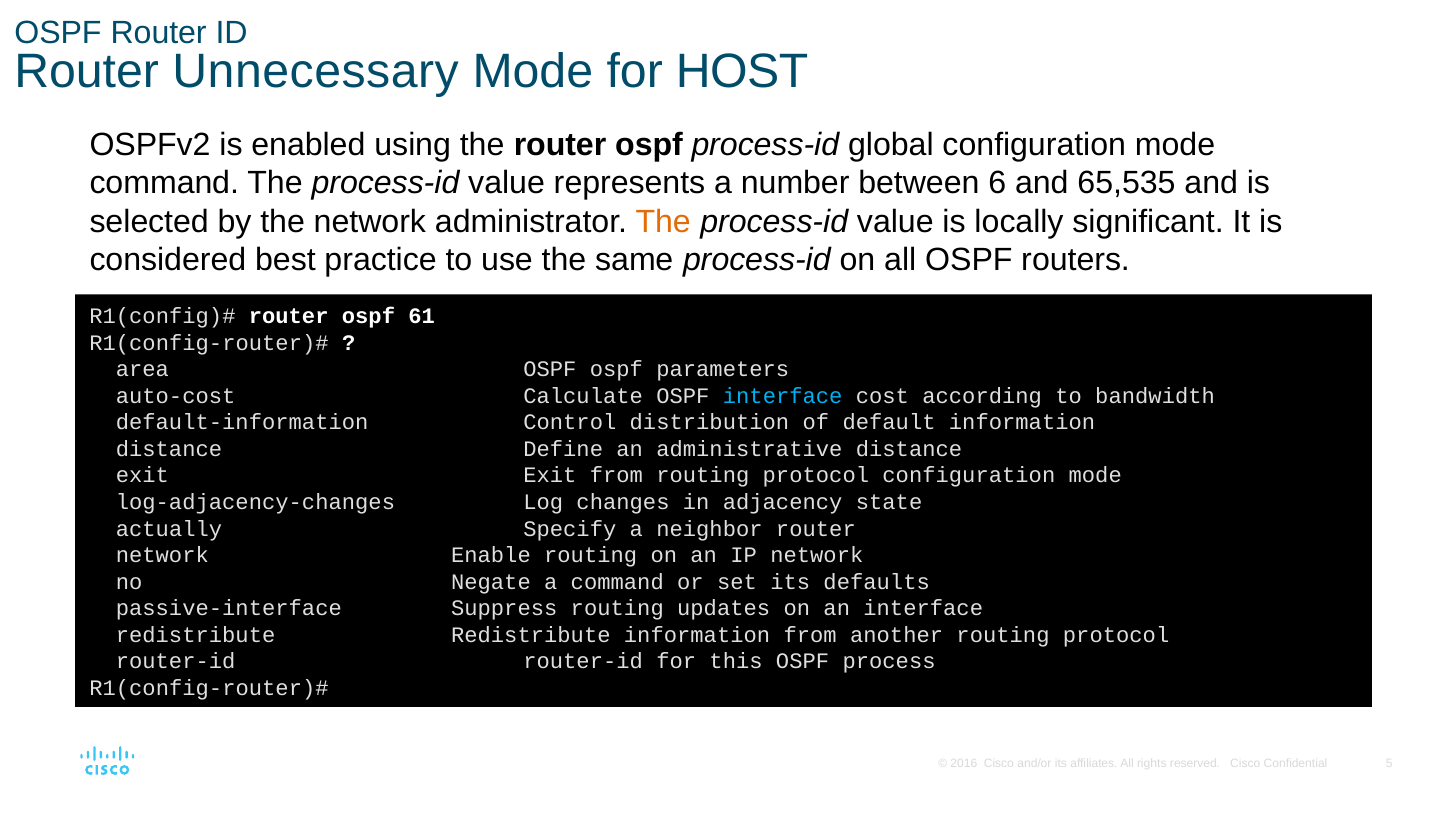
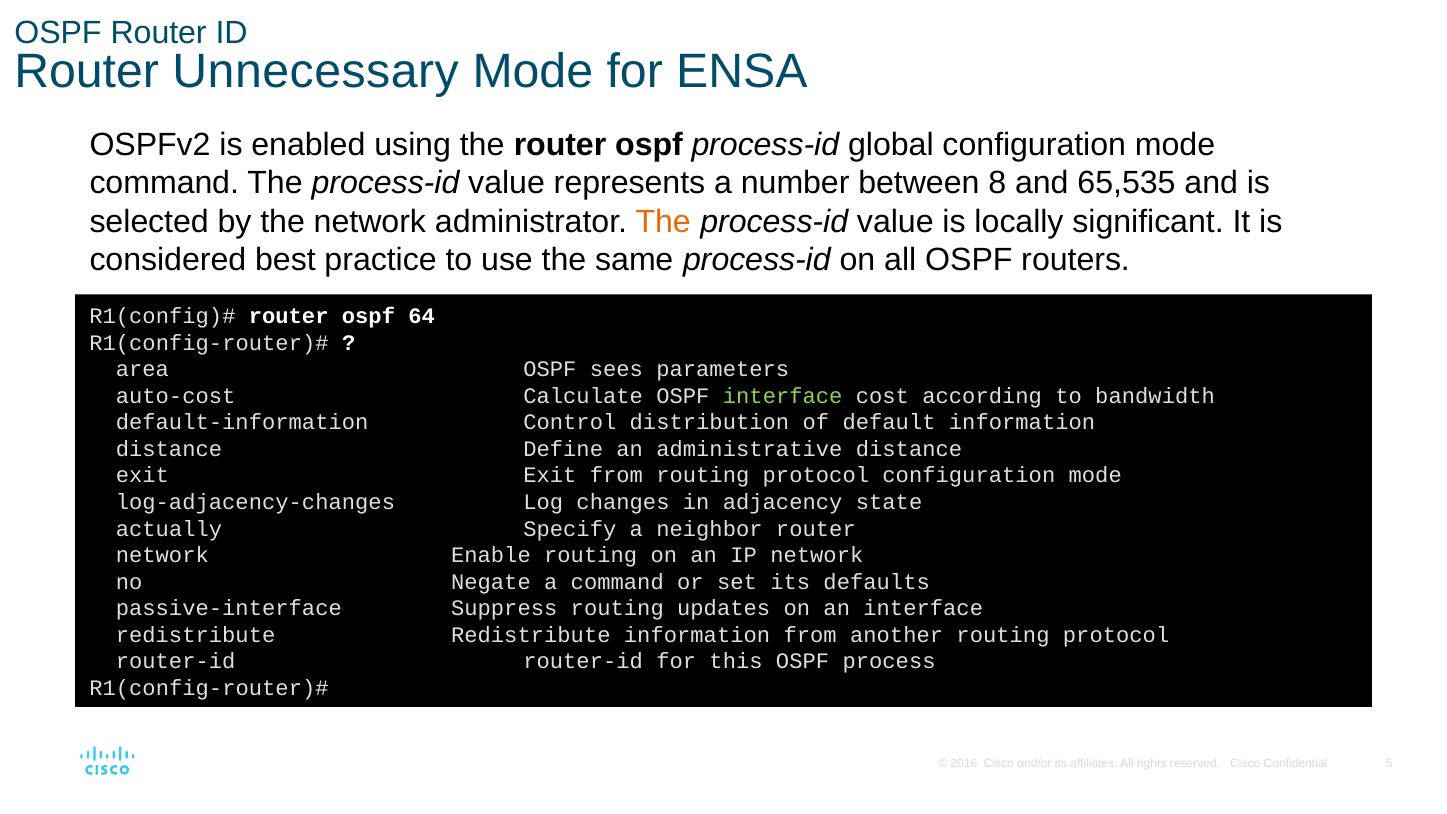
HOST: HOST -> ENSA
6: 6 -> 8
61: 61 -> 64
OSPF ospf: ospf -> sees
interface at (783, 396) colour: light blue -> light green
